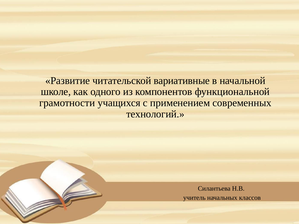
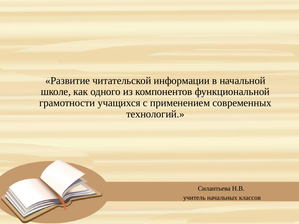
вариативные: вариативные -> информации
